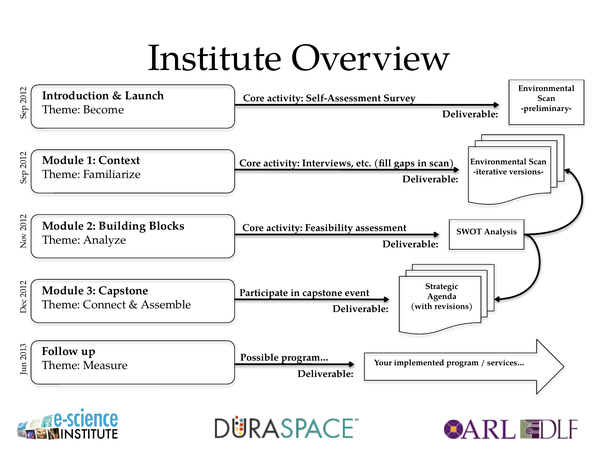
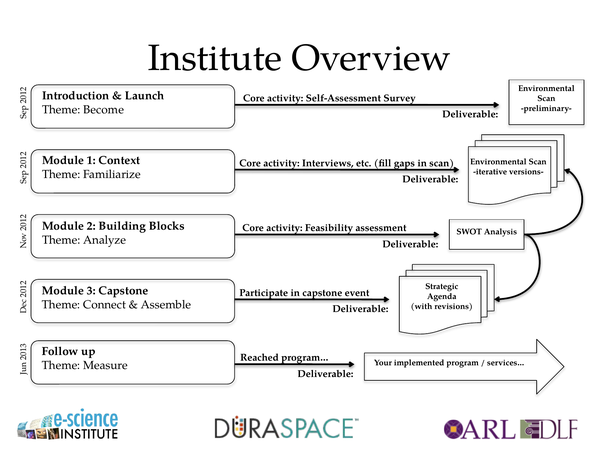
Possible: Possible -> Reached
